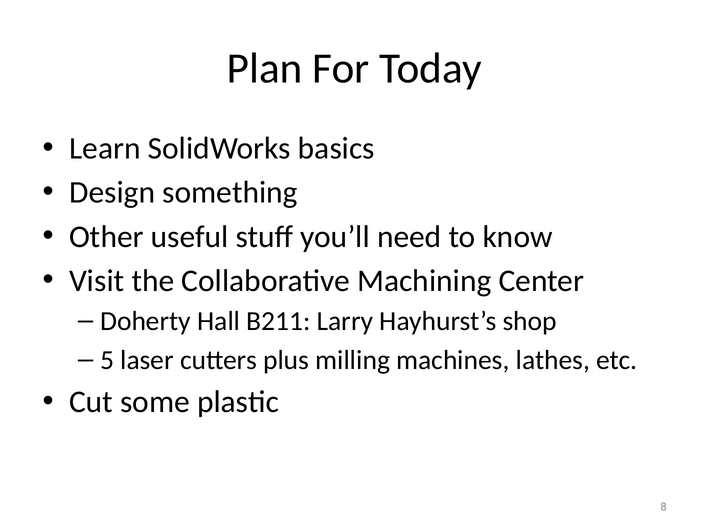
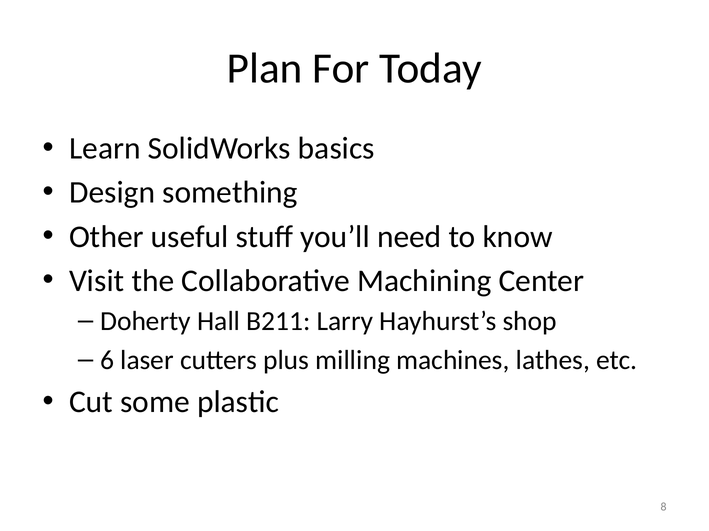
5: 5 -> 6
